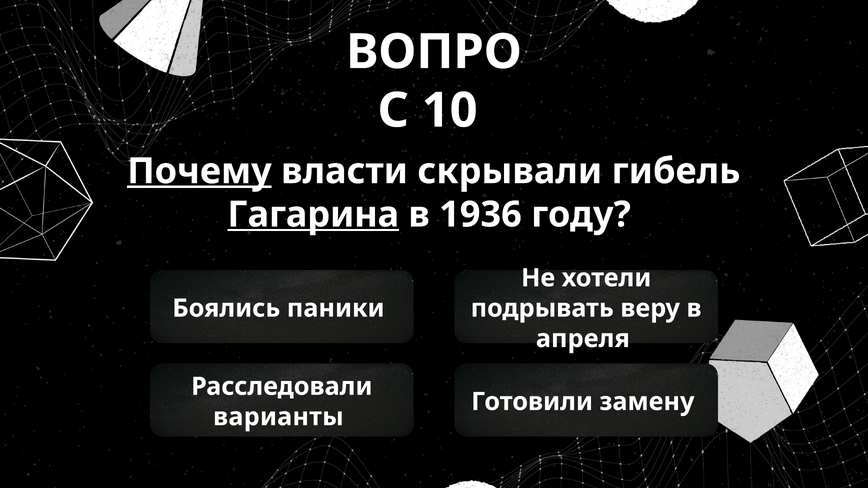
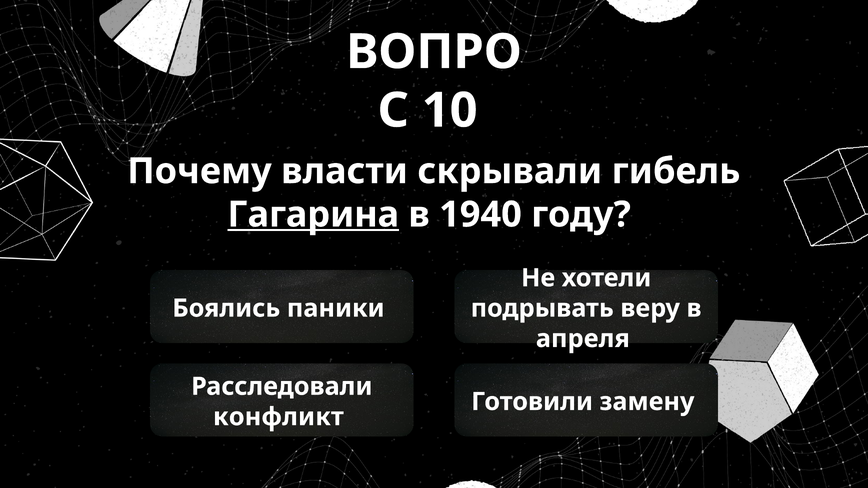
Почему underline: present -> none
1936: 1936 -> 1940
варианты: варианты -> конфликт
